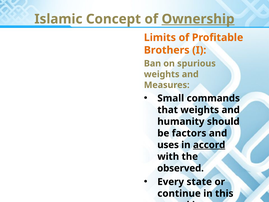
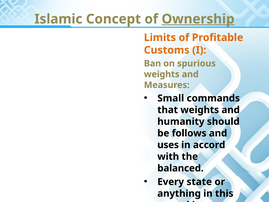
Brothers: Brothers -> Customs
factors: factors -> follows
accord underline: present -> none
observed: observed -> balanced
continue: continue -> anything
